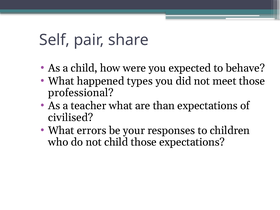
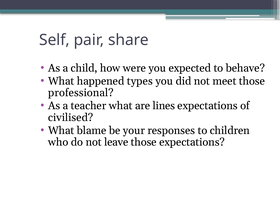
than: than -> lines
errors: errors -> blame
not child: child -> leave
